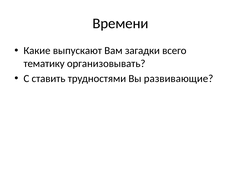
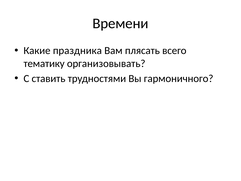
выпускают: выпускают -> праздника
загадки: загадки -> плясать
развивающие: развивающие -> гармоничного
